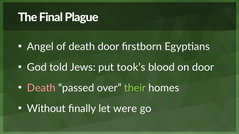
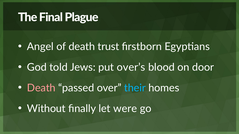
death door: door -> trust
took’s: took’s -> over’s
their colour: light green -> light blue
